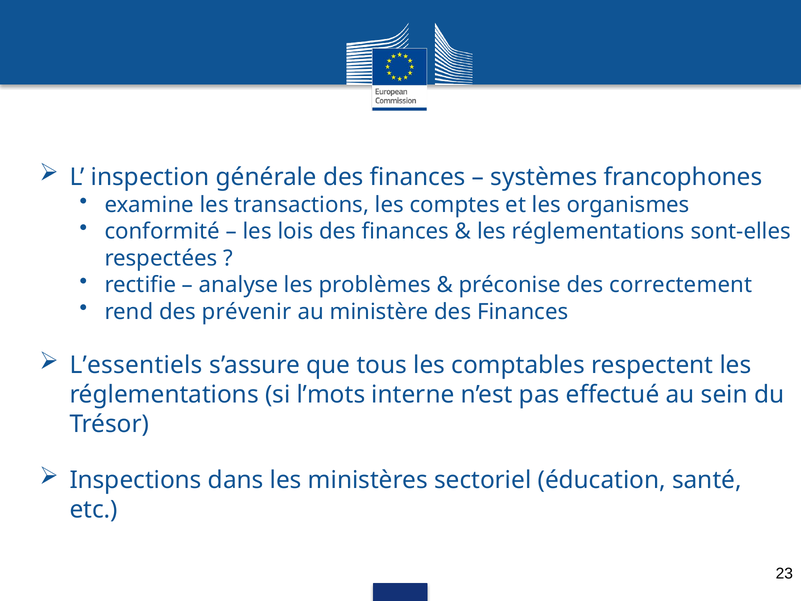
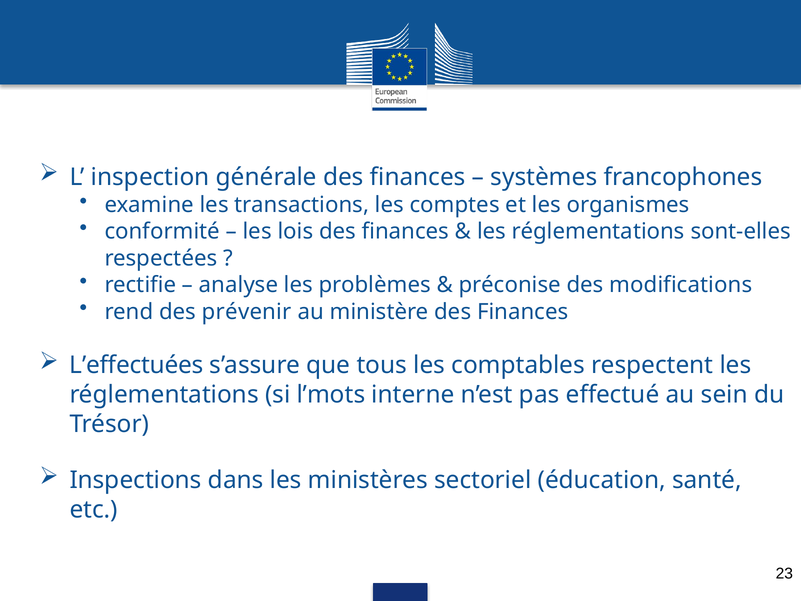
correctement: correctement -> modifications
L’essentiels: L’essentiels -> L’effectuées
